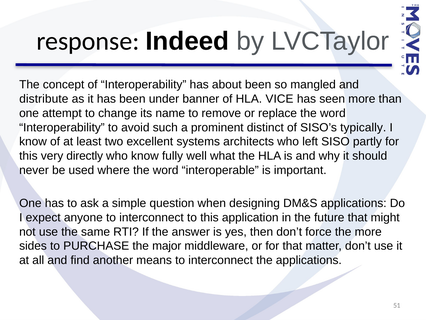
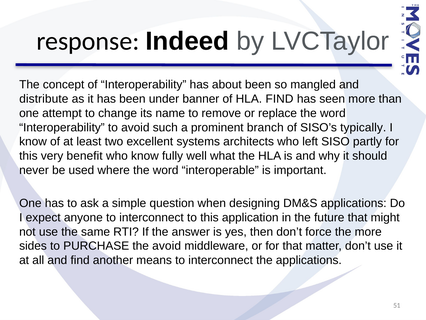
HLA VICE: VICE -> FIND
distinct: distinct -> branch
directly: directly -> benefit
the major: major -> avoid
